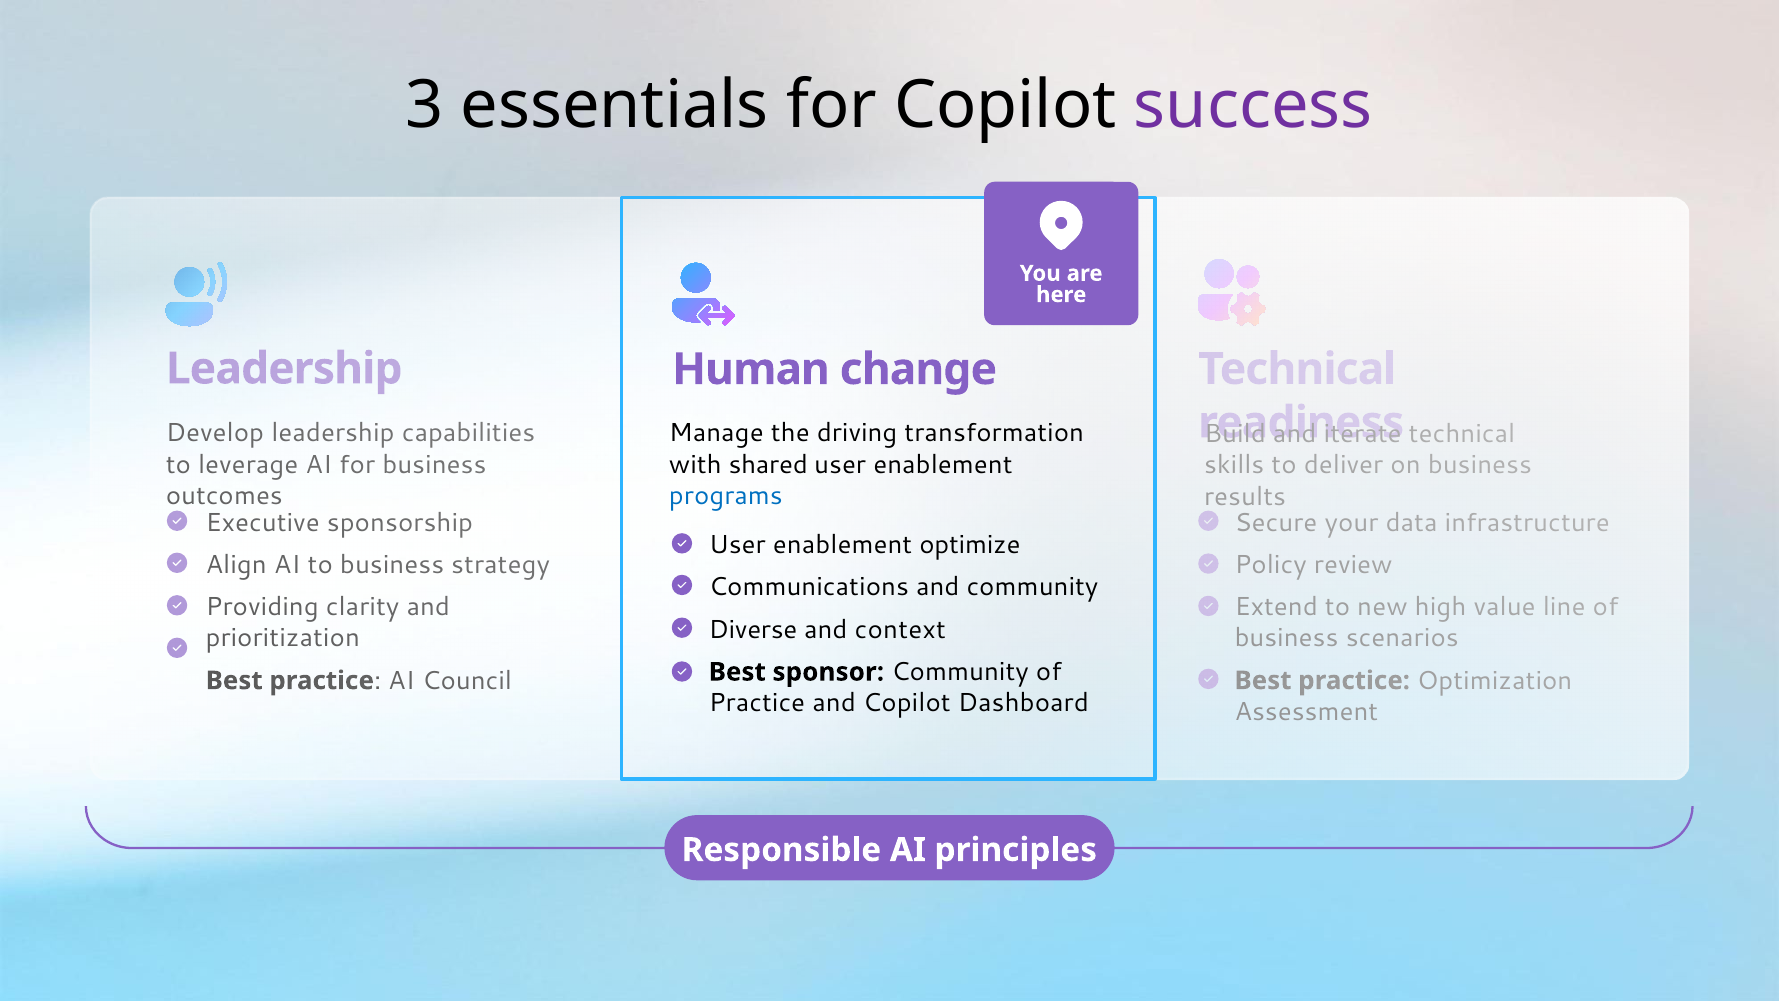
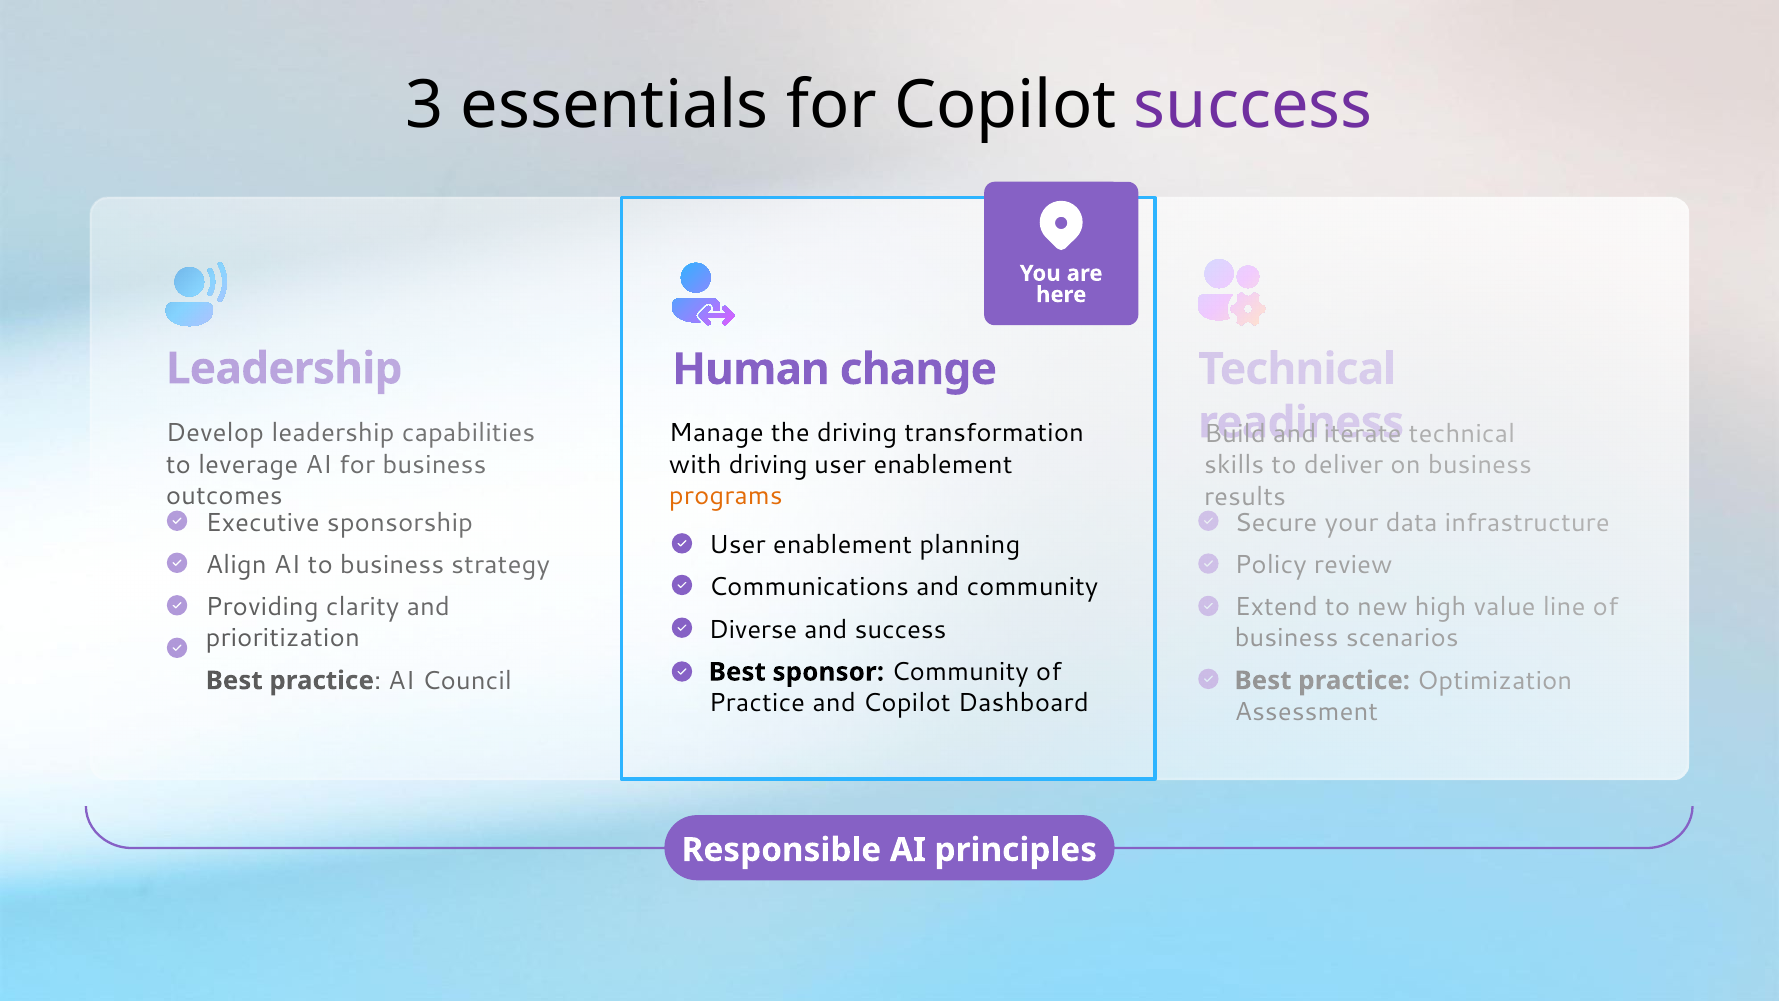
with shared: shared -> driving
programs colour: blue -> orange
optimize: optimize -> planning
and context: context -> success
